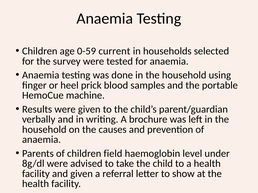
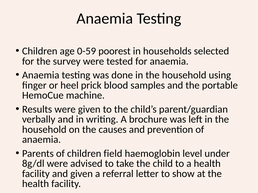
current: current -> poorest
